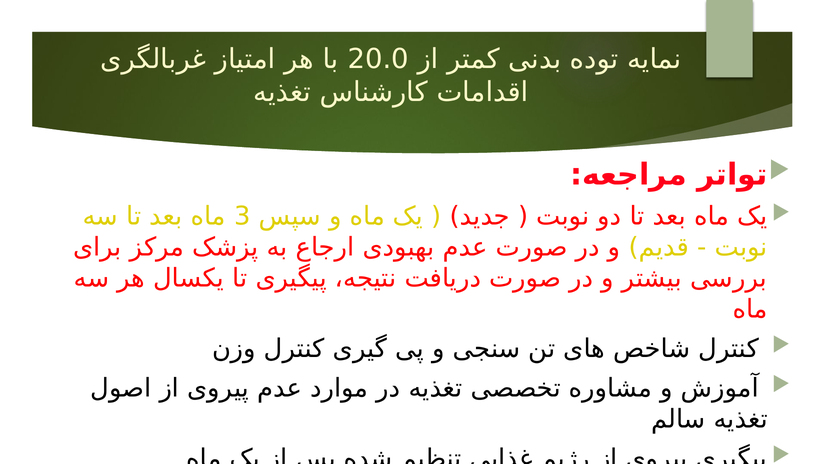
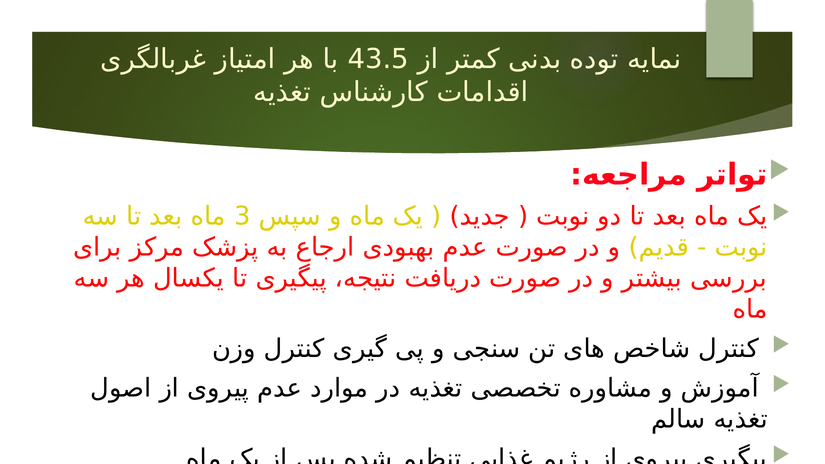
20.0: 20.0 -> 43.5
